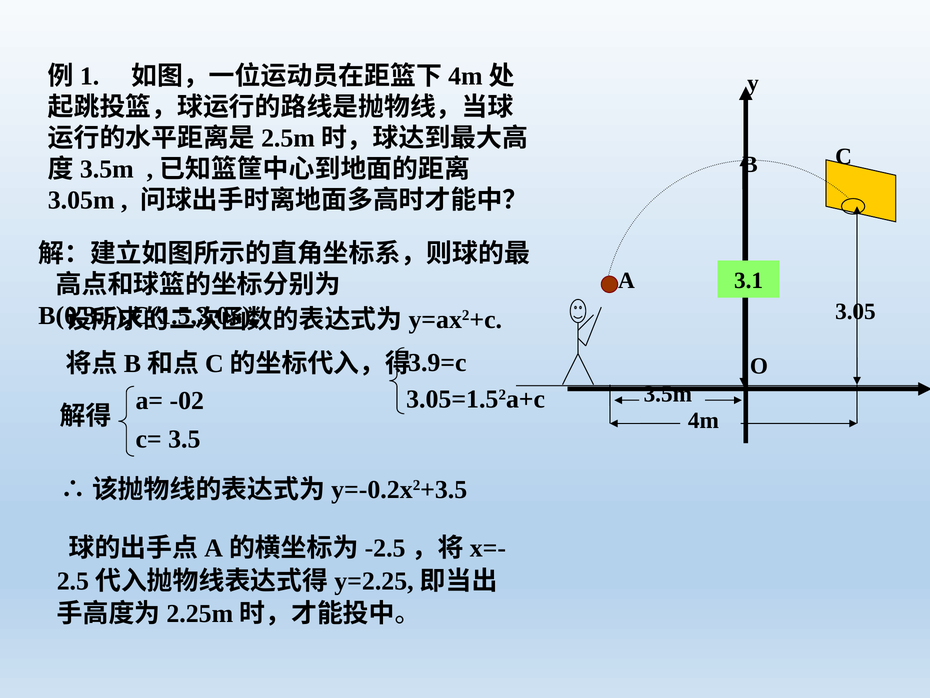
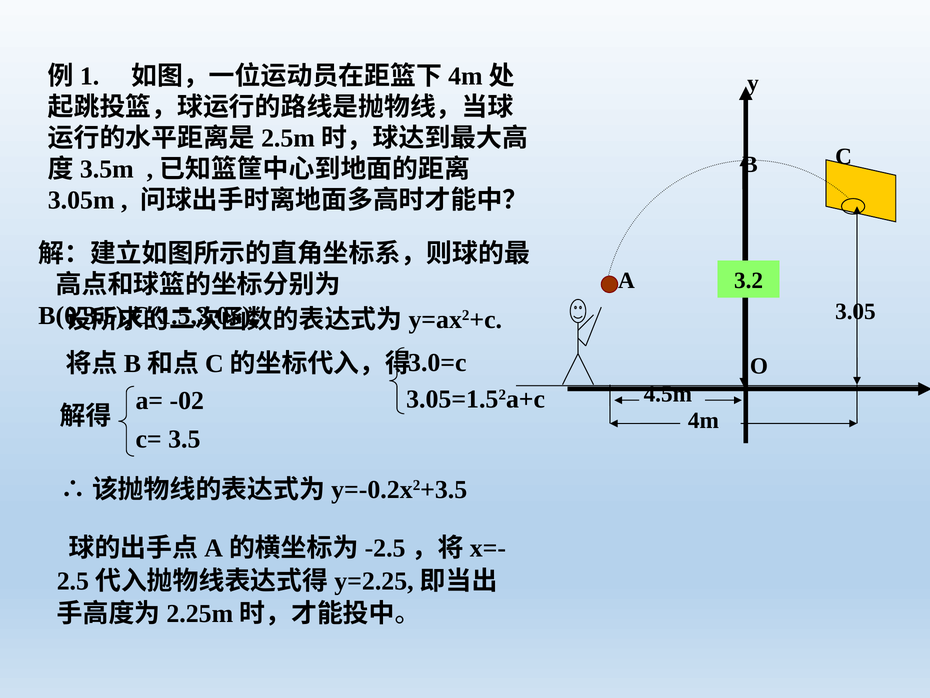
3.1: 3.1 -> 3.2
3.9=c: 3.9=c -> 3.0=c
3.5m: 3.5m -> 4.5m
